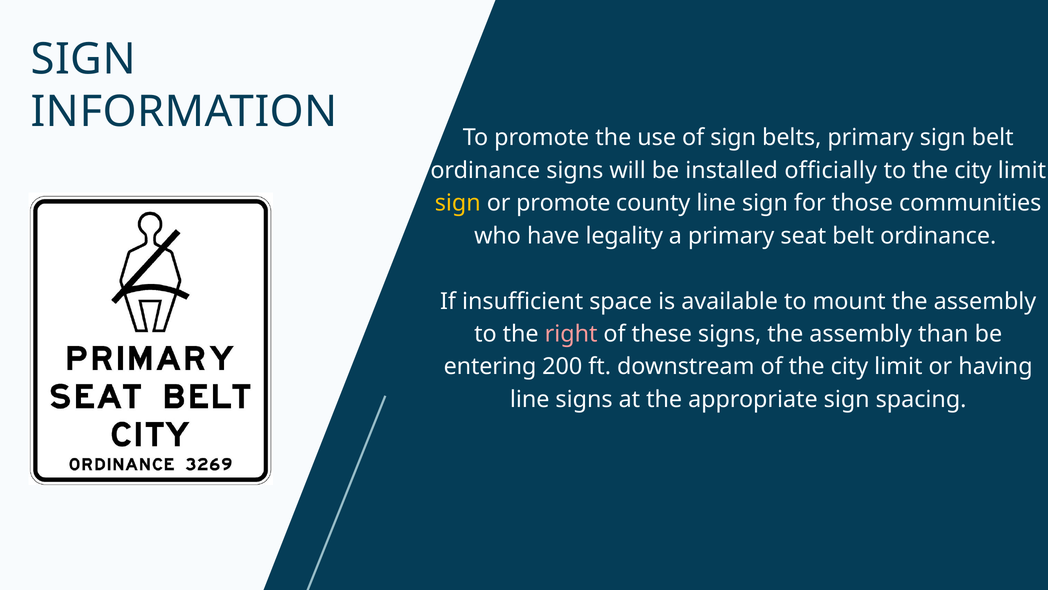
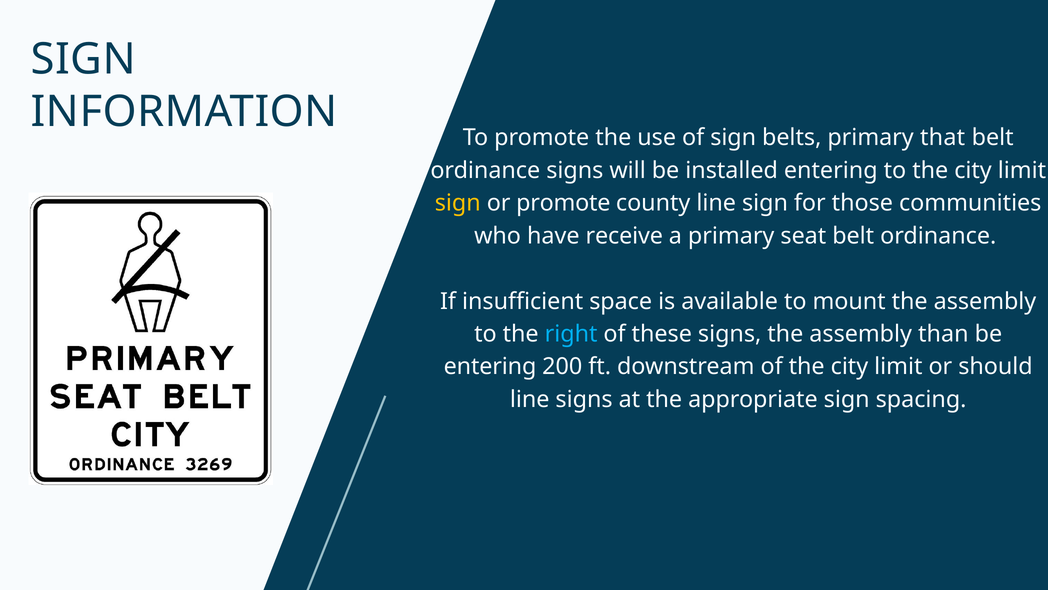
primary sign: sign -> that
installed officially: officially -> entering
legality: legality -> receive
right colour: pink -> light blue
having: having -> should
